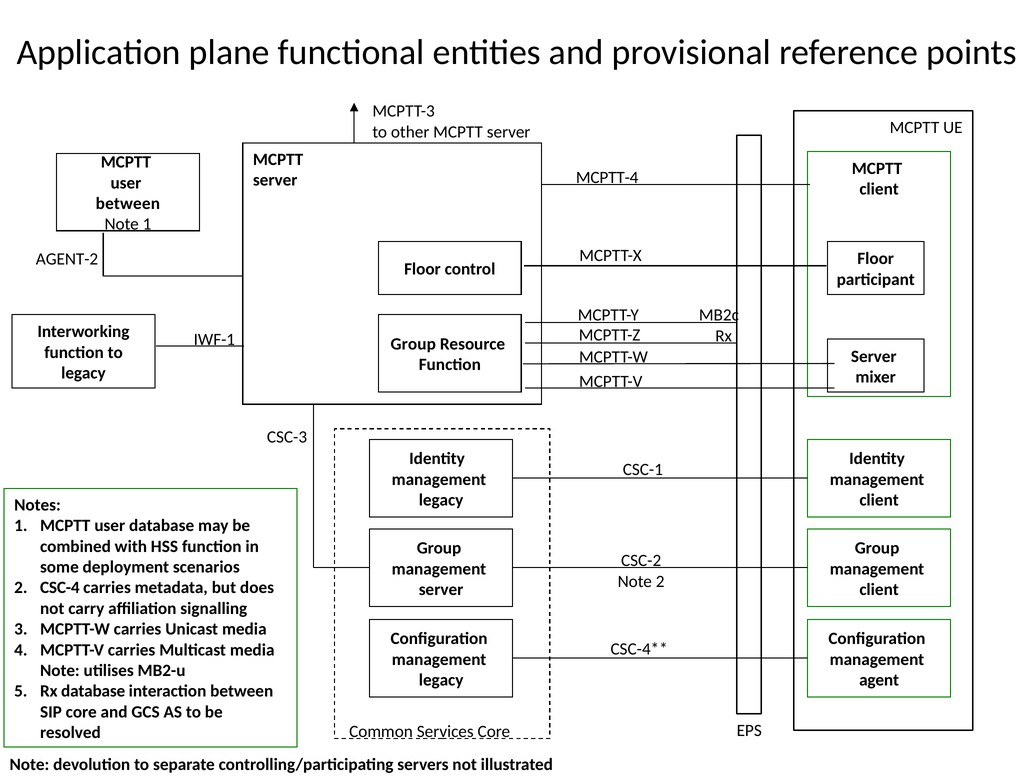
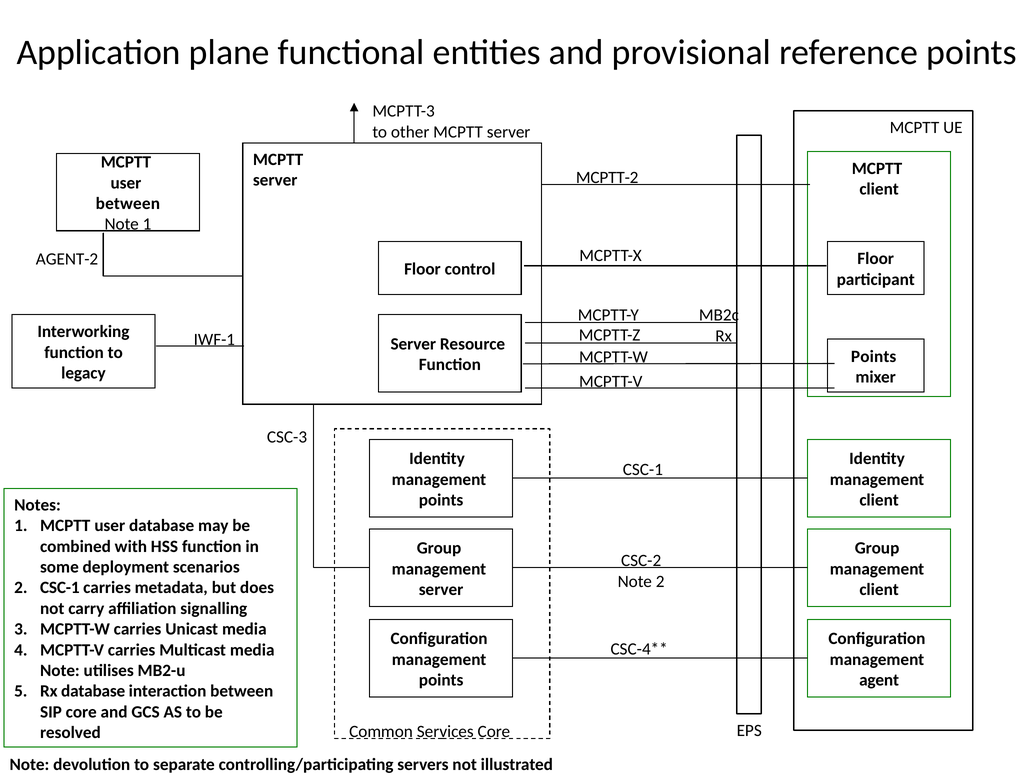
MCPTT-4: MCPTT-4 -> MCPTT-2
Group at (413, 344): Group -> Server
Server at (874, 356): Server -> Points
legacy at (441, 500): legacy -> points
2 CSC-4: CSC-4 -> CSC-1
legacy at (441, 680): legacy -> points
